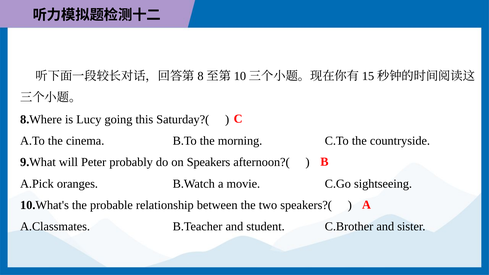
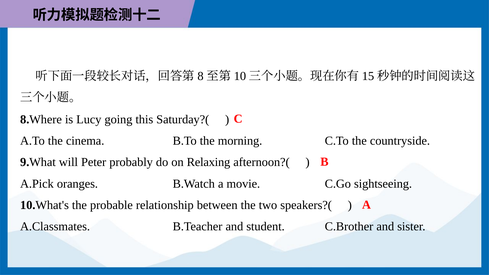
Speakers: Speakers -> Relaxing
